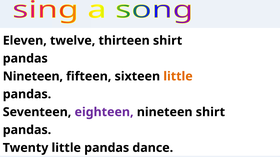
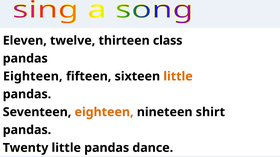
thirteen shirt: shirt -> class
Nineteen at (33, 77): Nineteen -> Eighteen
eighteen at (104, 112) colour: purple -> orange
